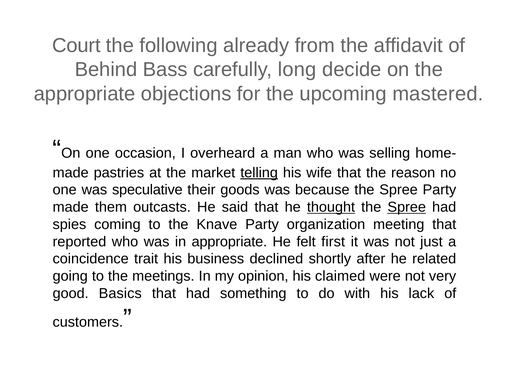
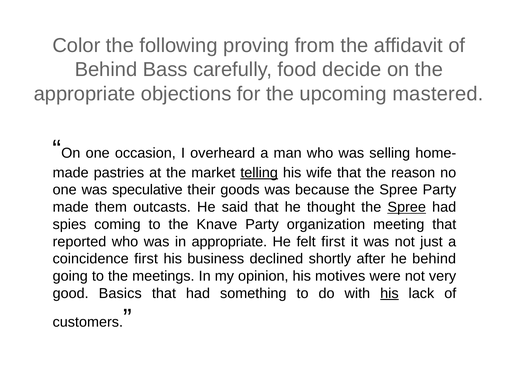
Court: Court -> Color
already: already -> proving
long: long -> food
thought underline: present -> none
coincidence trait: trait -> first
he related: related -> behind
claimed: claimed -> motives
his at (389, 294) underline: none -> present
